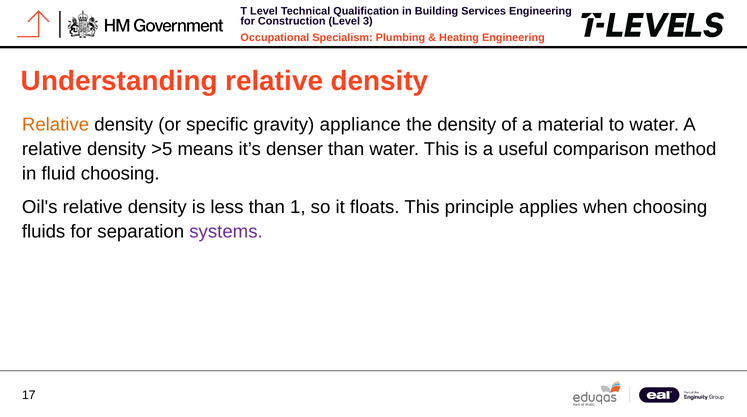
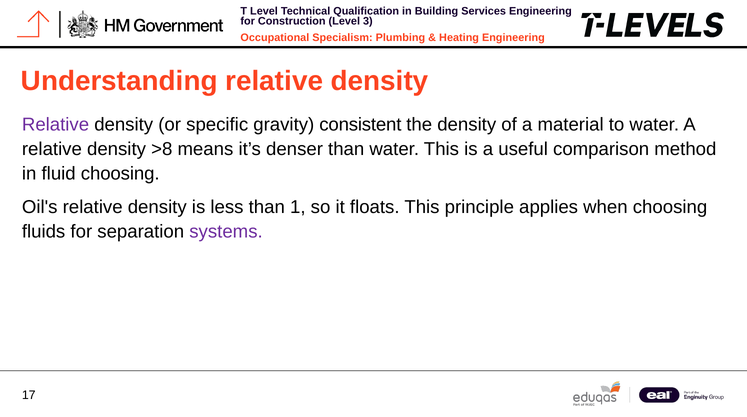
Relative at (56, 125) colour: orange -> purple
appliance: appliance -> consistent
>5: >5 -> >8
